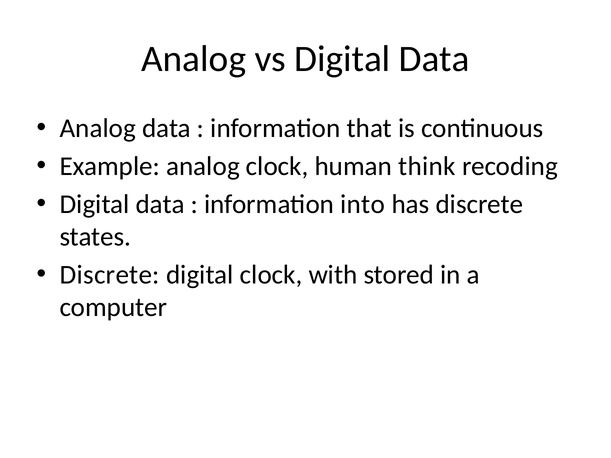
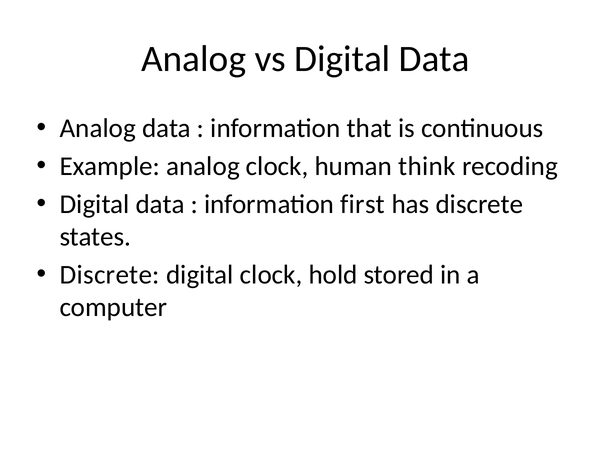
into: into -> first
with: with -> hold
